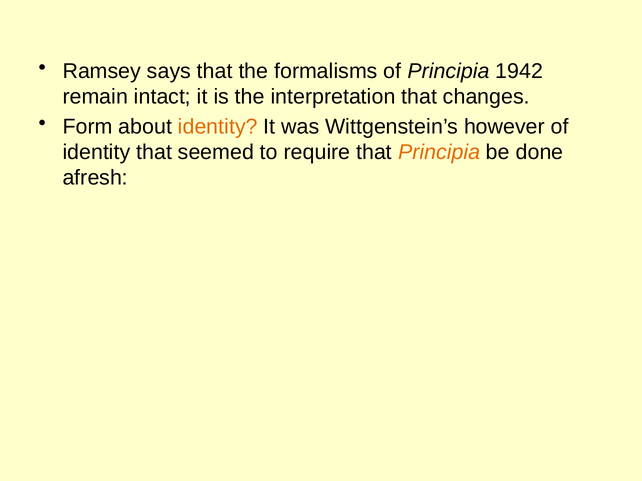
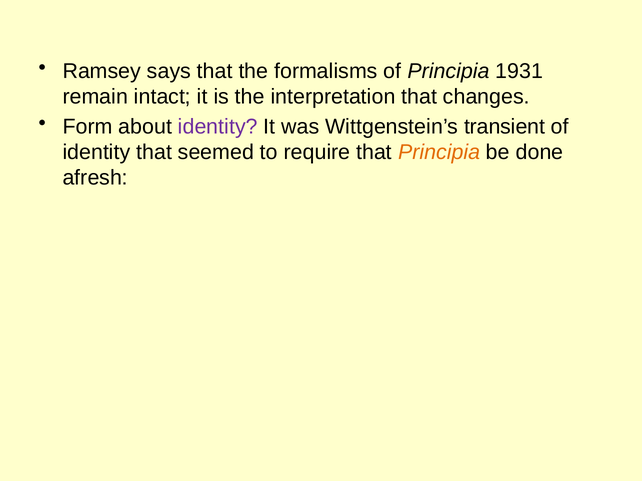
1942: 1942 -> 1931
identity at (218, 127) colour: orange -> purple
however: however -> transient
